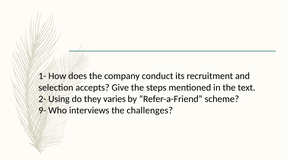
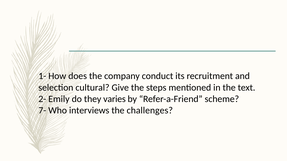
accepts: accepts -> cultural
Using: Using -> Emily
9-: 9- -> 7-
